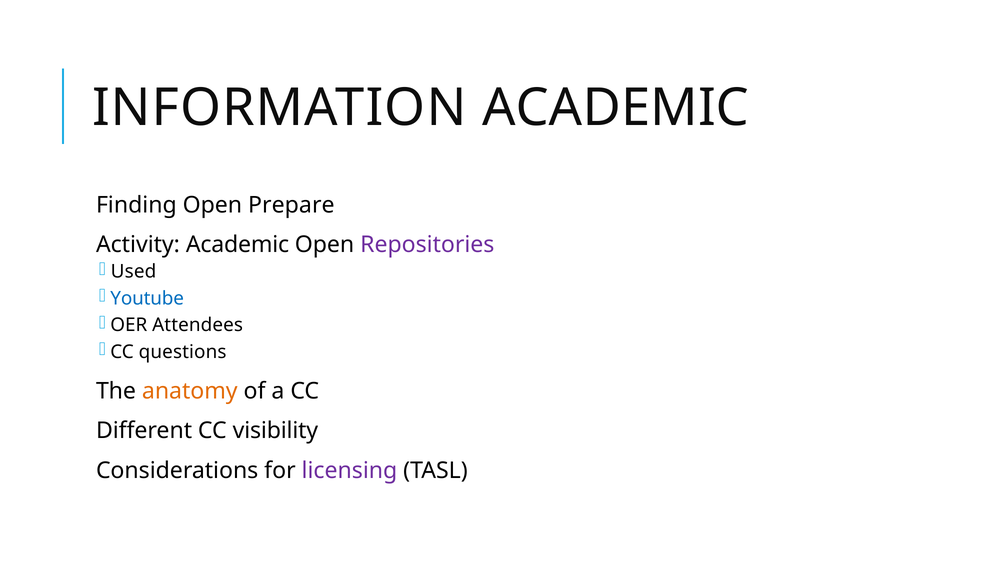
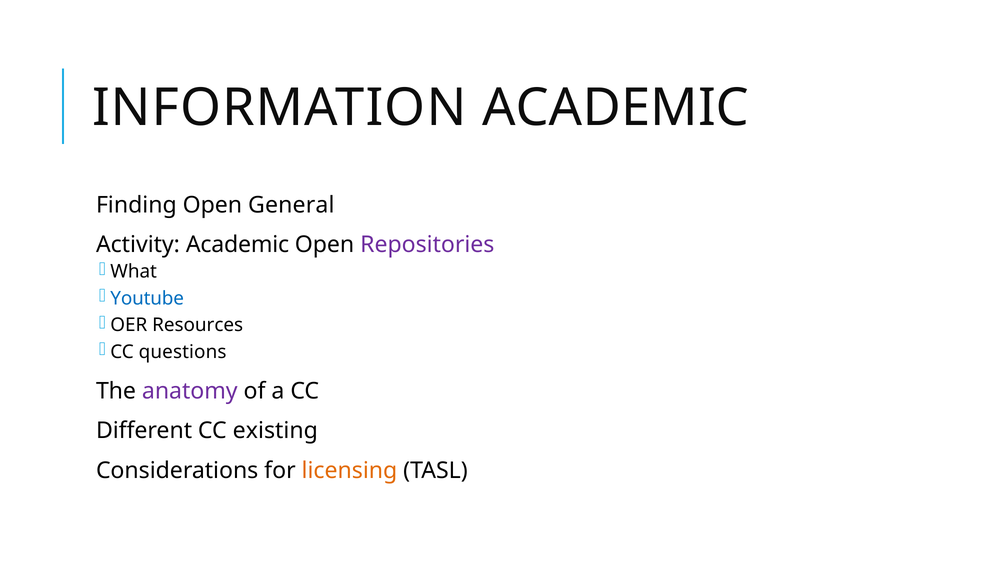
Prepare: Prepare -> General
Used: Used -> What
Attendees: Attendees -> Resources
anatomy colour: orange -> purple
visibility: visibility -> existing
licensing colour: purple -> orange
